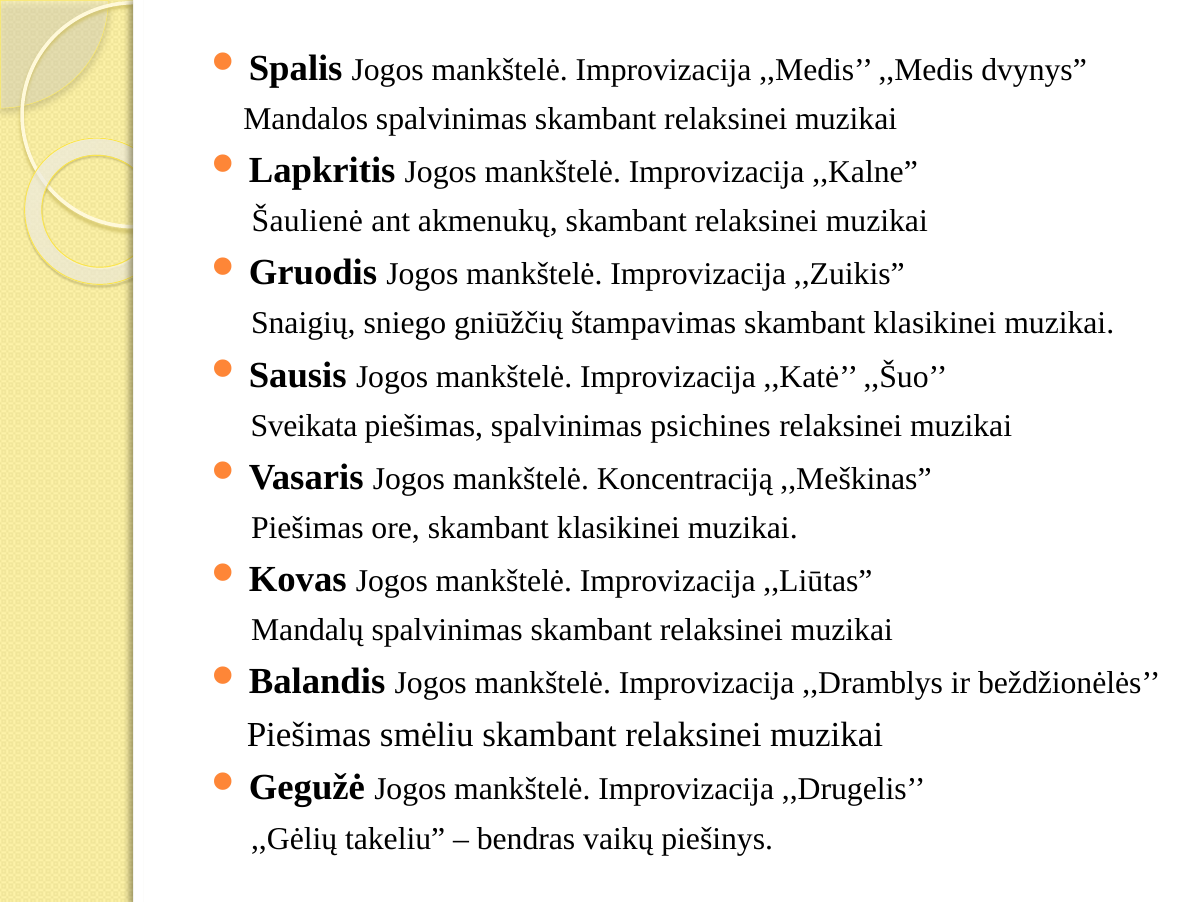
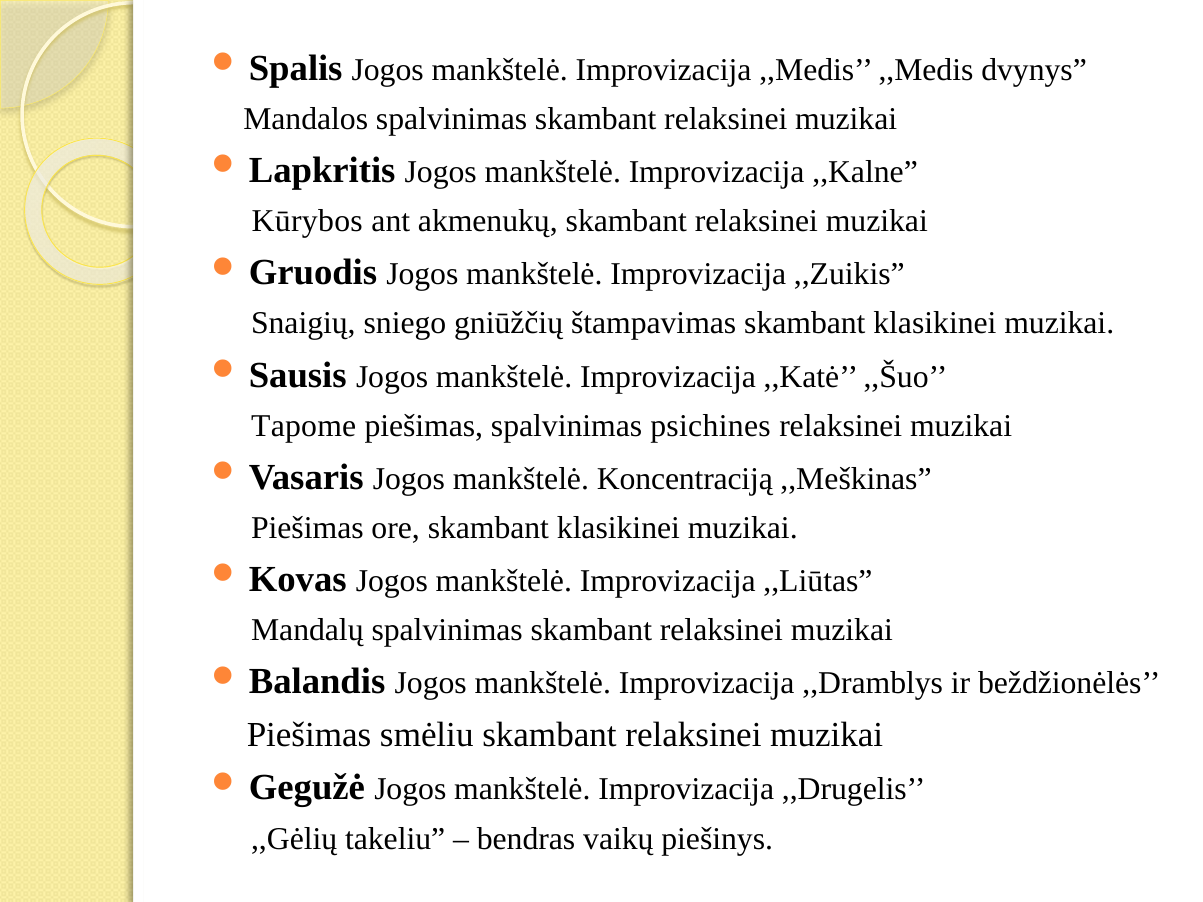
Šaulienė: Šaulienė -> Kūrybos
Sveikata: Sveikata -> Tapome
